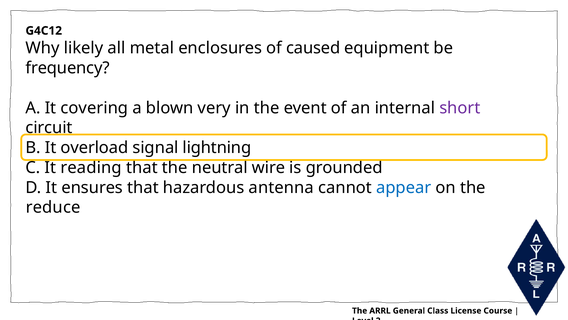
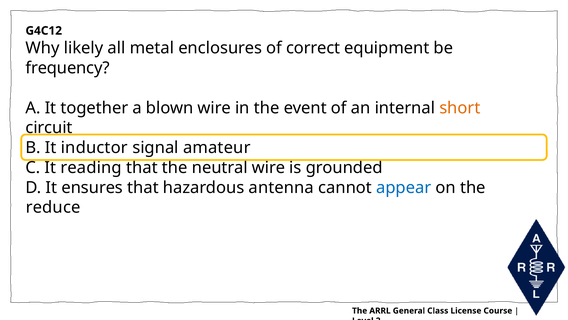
caused: caused -> correct
covering: covering -> together
blown very: very -> wire
short colour: purple -> orange
overload: overload -> inductor
lightning: lightning -> amateur
